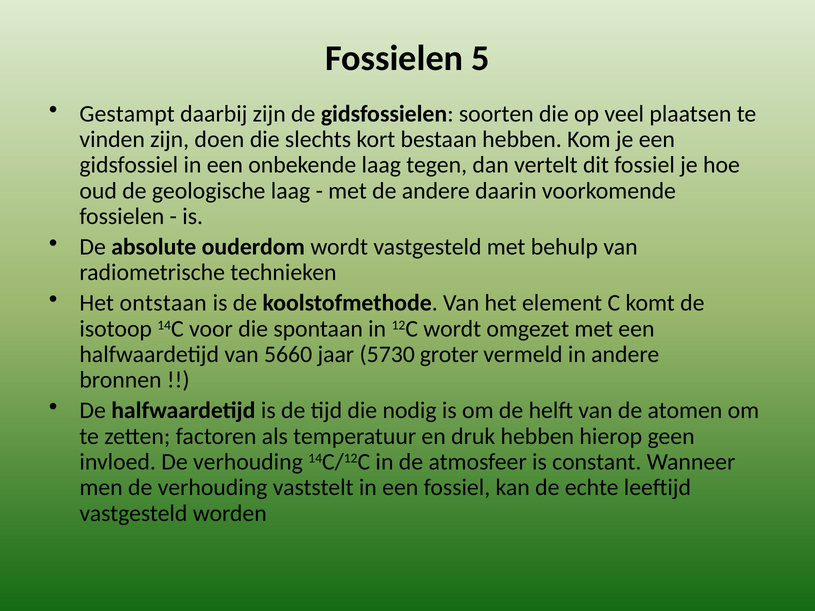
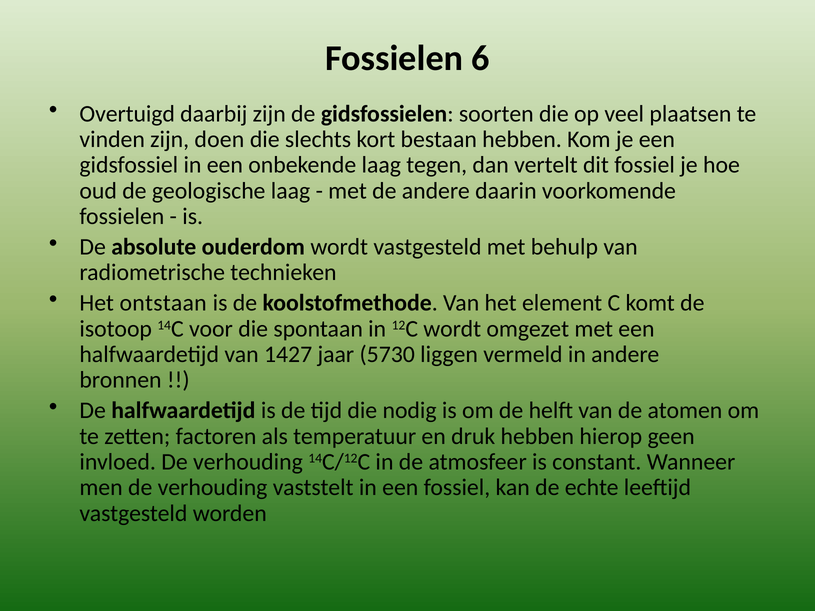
5: 5 -> 6
Gestampt: Gestampt -> Overtuigd
5660: 5660 -> 1427
groter: groter -> liggen
